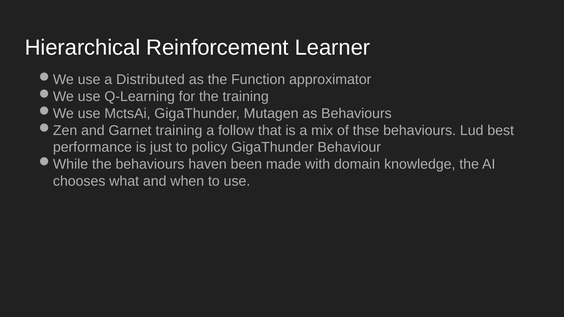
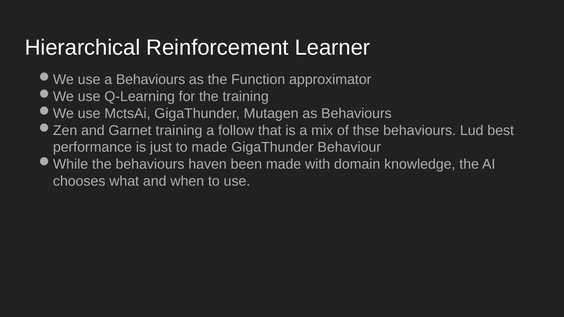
a Distributed: Distributed -> Behaviours
to policy: policy -> made
